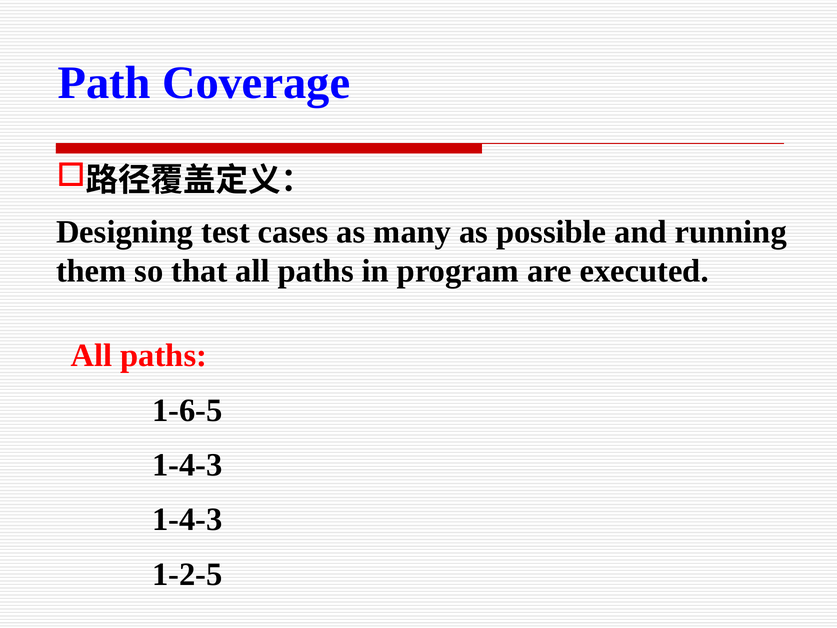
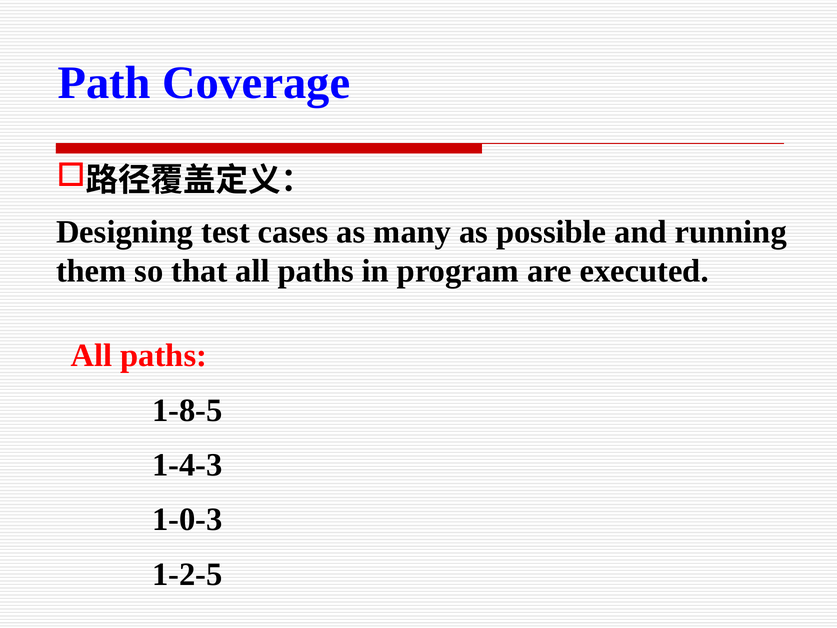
1-6-5: 1-6-5 -> 1-8-5
1-4-3 at (187, 519): 1-4-3 -> 1-0-3
